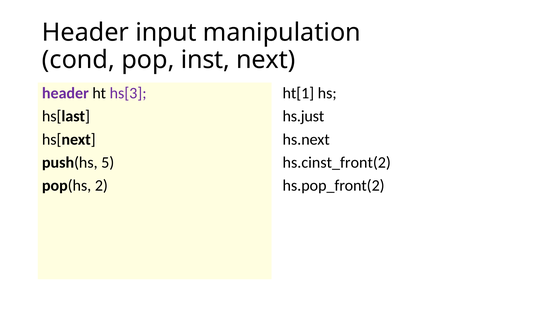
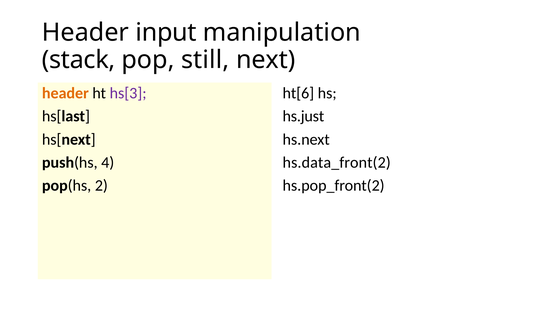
cond: cond -> stack
inst: inst -> still
header at (65, 93) colour: purple -> orange
ht[1: ht[1 -> ht[6
5: 5 -> 4
hs.cinst_front(2: hs.cinst_front(2 -> hs.data_front(2
